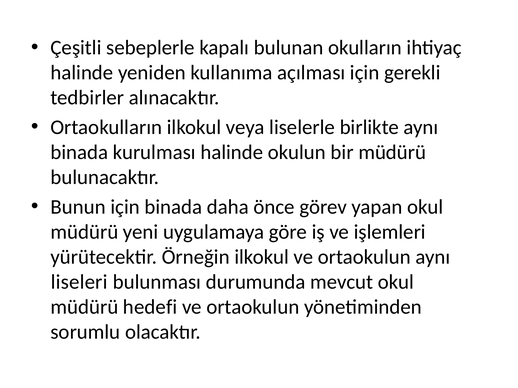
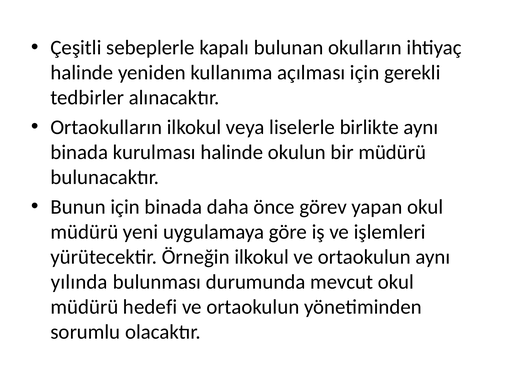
liseleri: liseleri -> yılında
